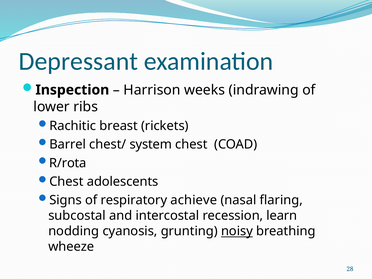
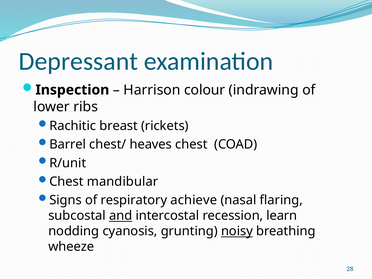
weeks: weeks -> colour
system: system -> heaves
R/rota: R/rota -> R/unit
adolescents: adolescents -> mandibular
and underline: none -> present
